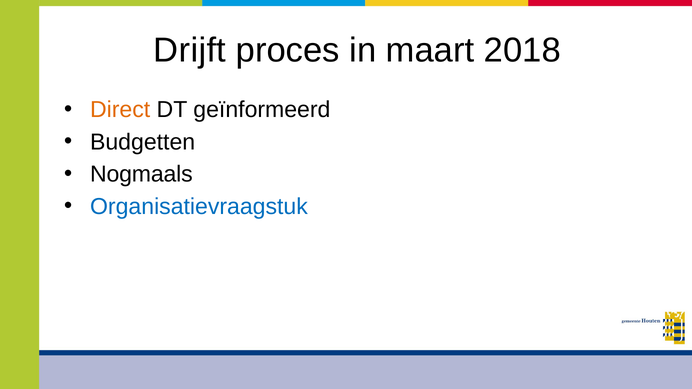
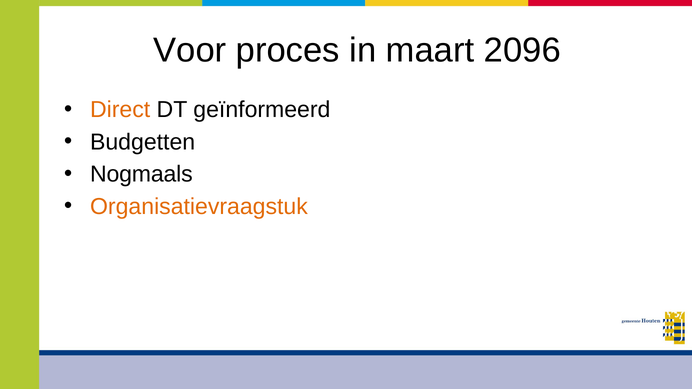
Drijft: Drijft -> Voor
2018: 2018 -> 2096
Organisatievraagstuk colour: blue -> orange
